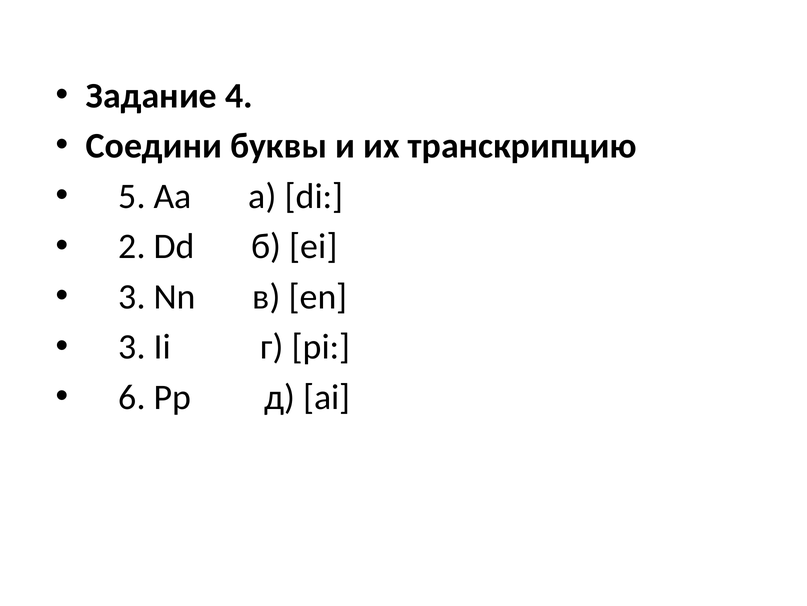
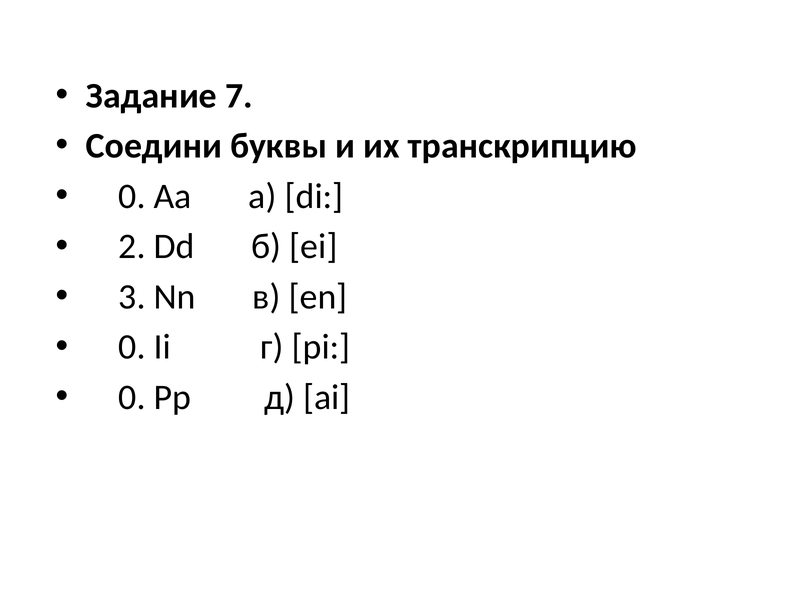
4: 4 -> 7
5 at (132, 196): 5 -> 0
3 at (132, 347): 3 -> 0
6 at (132, 397): 6 -> 0
